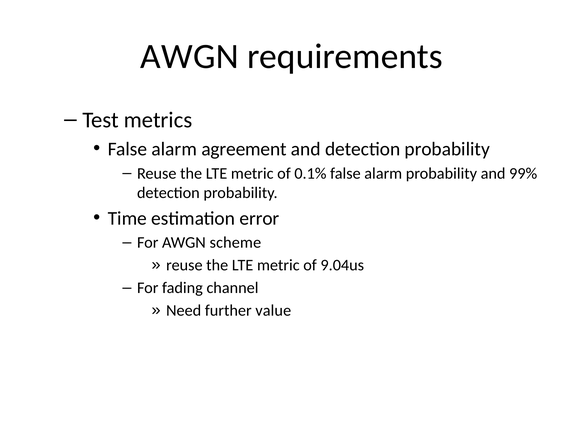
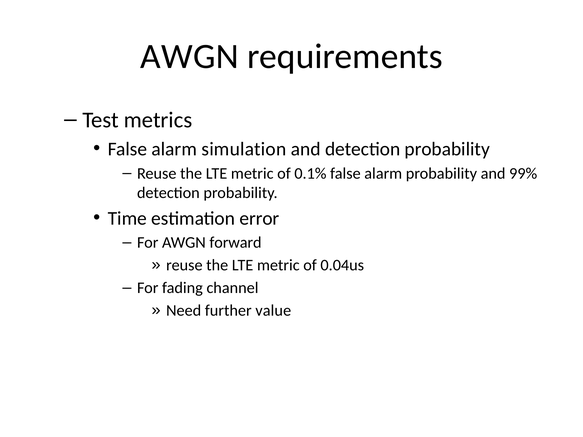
agreement: agreement -> simulation
scheme: scheme -> forward
9.04us: 9.04us -> 0.04us
